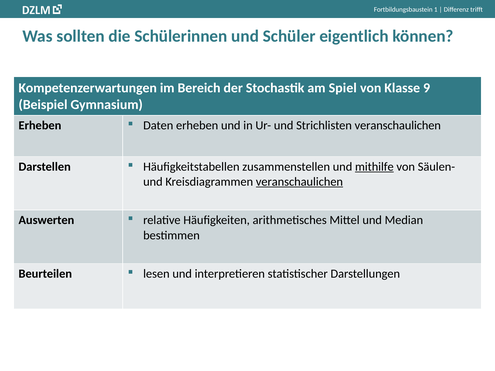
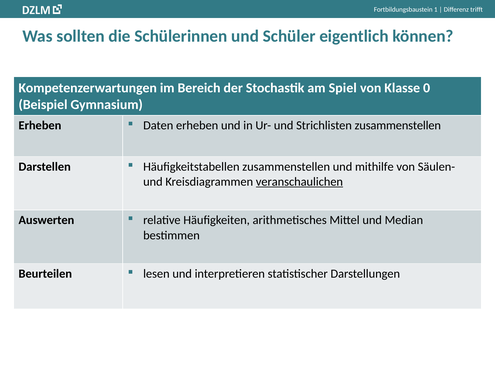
9: 9 -> 0
Strichlisten veranschaulichen: veranschaulichen -> zusammenstellen
mithilfe underline: present -> none
